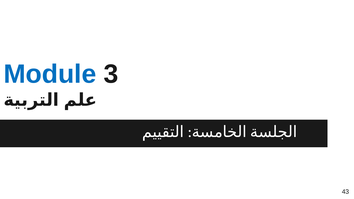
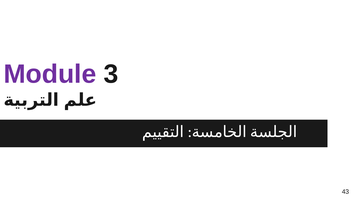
Module colour: blue -> purple
